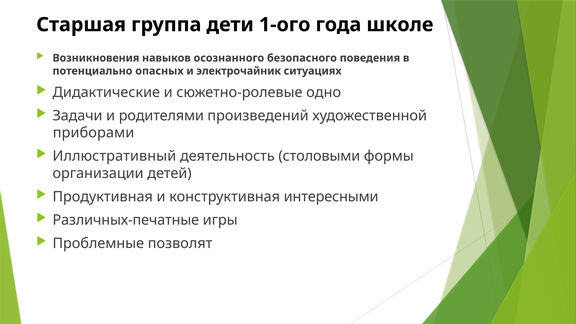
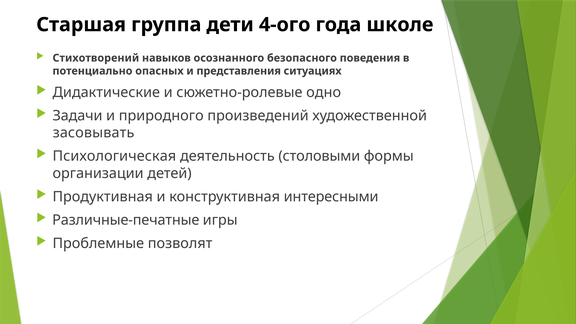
1-ого: 1-ого -> 4-ого
Возникновения: Возникновения -> Стихотворений
электрочайник: электрочайник -> представления
родителями: родителями -> природного
приборами: приборами -> засовывать
Иллюстративный: Иллюстративный -> Психологическая
Различных-печатные: Различных-печатные -> Различные-печатные
